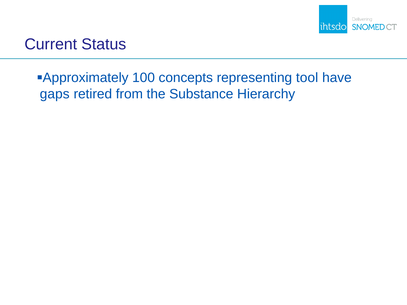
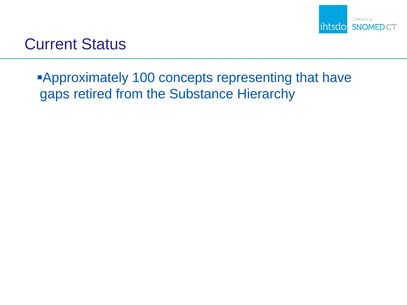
tool: tool -> that
